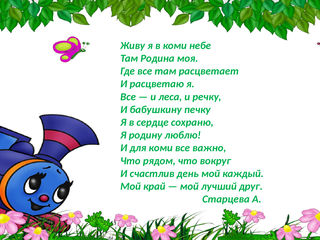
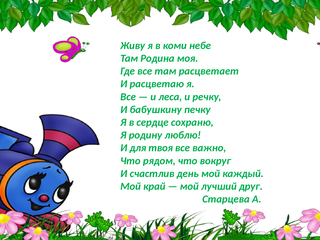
для коми: коми -> твоя
